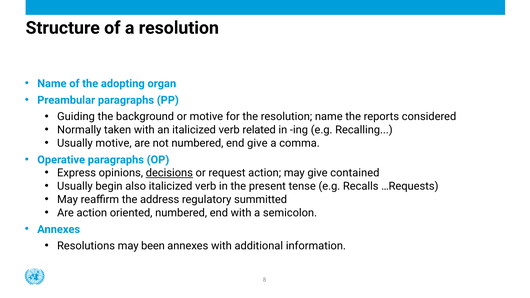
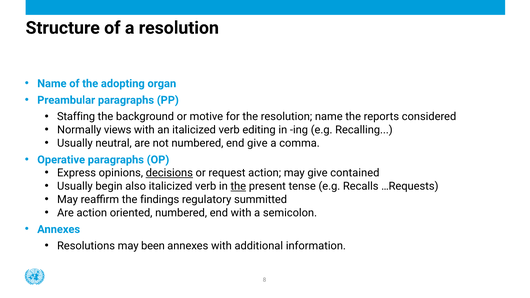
Guiding: Guiding -> Staffing
taken: taken -> views
related: related -> editing
Usually motive: motive -> neutral
the at (238, 186) underline: none -> present
address: address -> findings
